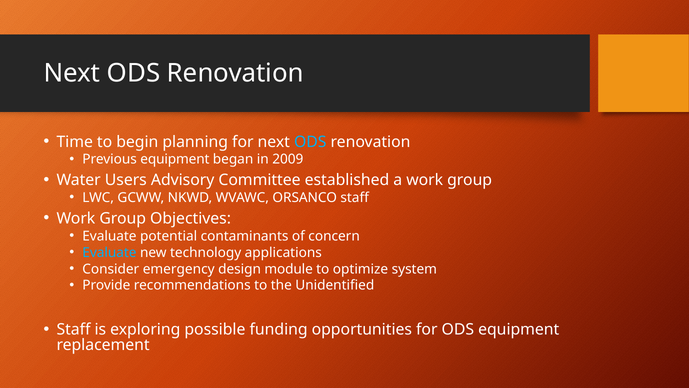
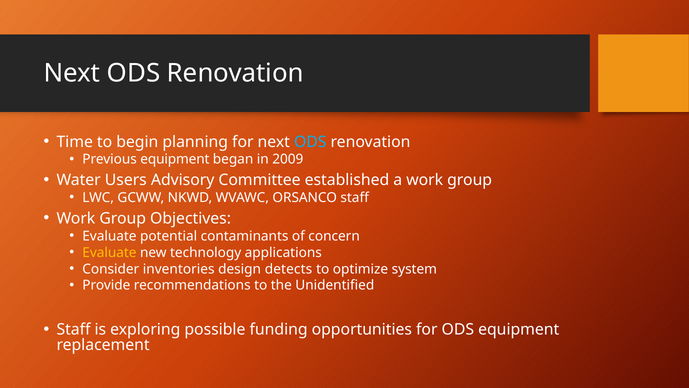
Evaluate at (109, 252) colour: light blue -> yellow
emergency: emergency -> inventories
module: module -> detects
